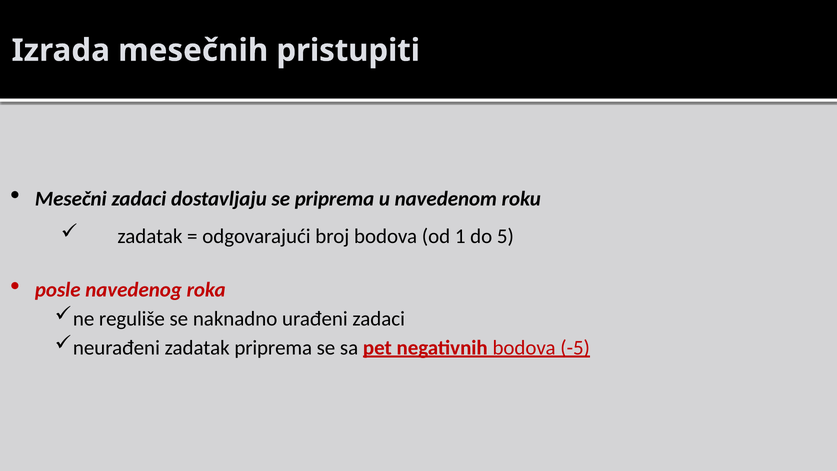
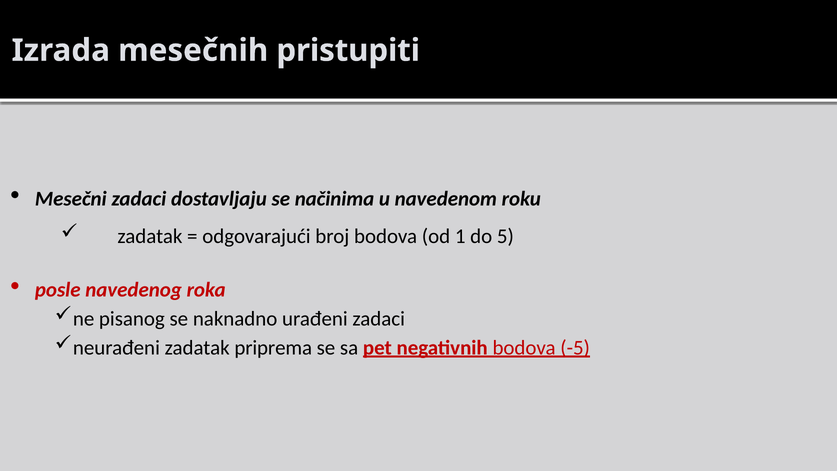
se priprema: priprema -> načinima
reguliše: reguliše -> pisanog
